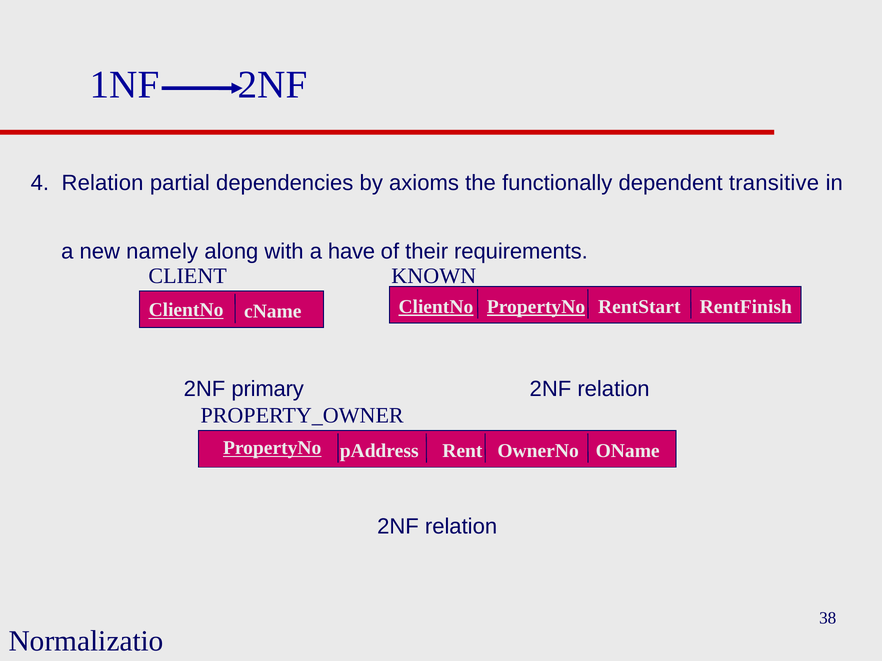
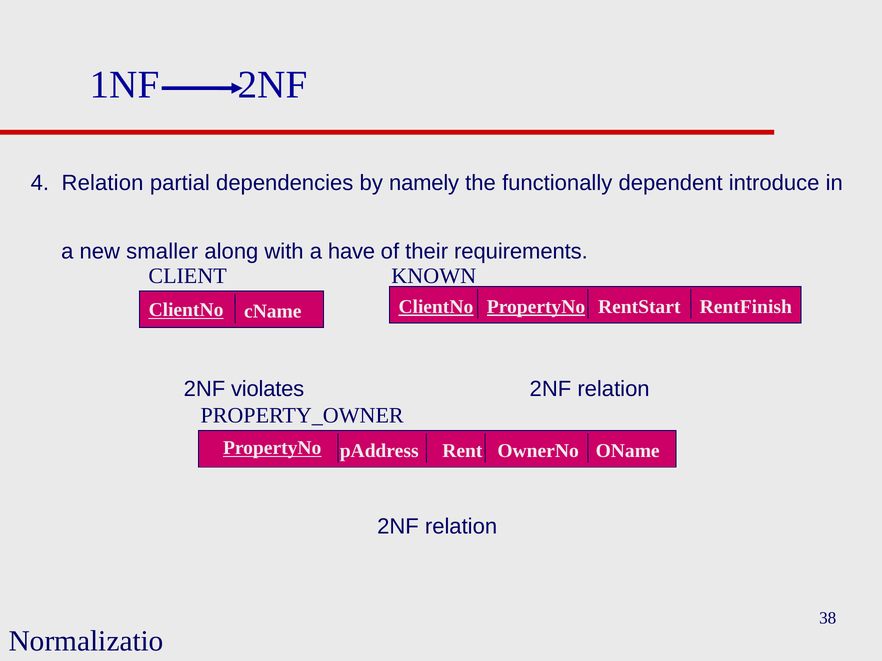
axioms: axioms -> namely
transitive: transitive -> introduce
namely: namely -> smaller
primary: primary -> violates
